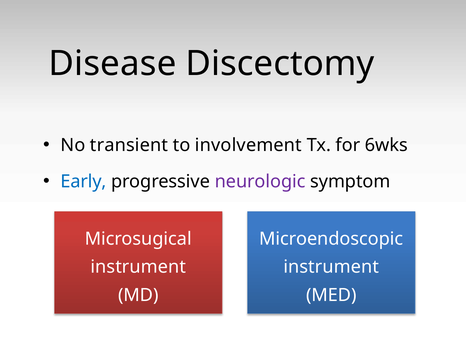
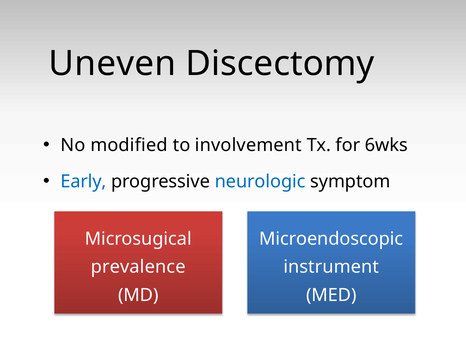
Disease: Disease -> Uneven
transient: transient -> modified
neurologic colour: purple -> blue
instrument at (138, 267): instrument -> prevalence
